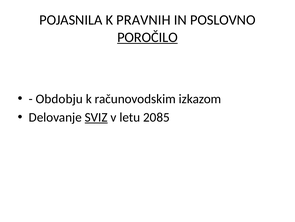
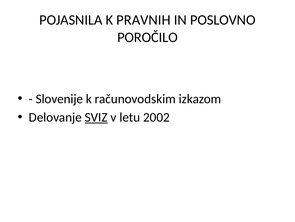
POROČILO underline: present -> none
Obdobju: Obdobju -> Slovenije
2085: 2085 -> 2002
